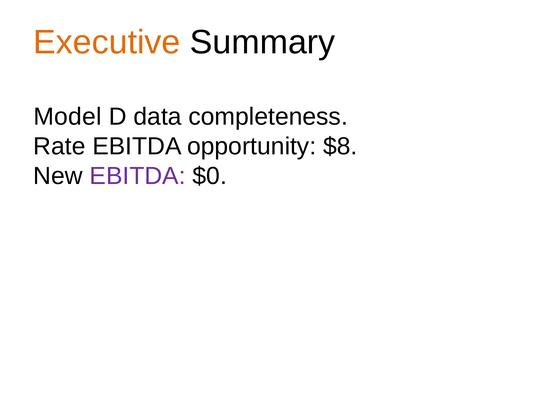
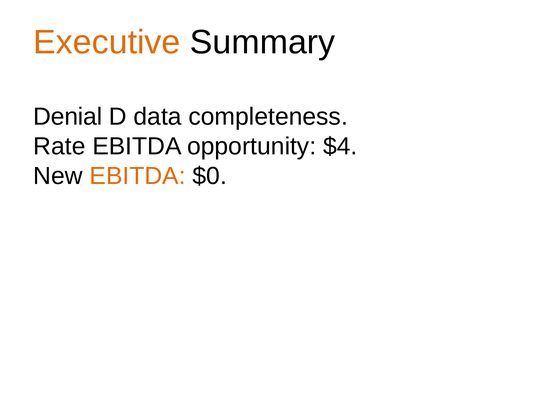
Model: Model -> Denial
$8: $8 -> $4
EBITDA at (138, 176) colour: purple -> orange
